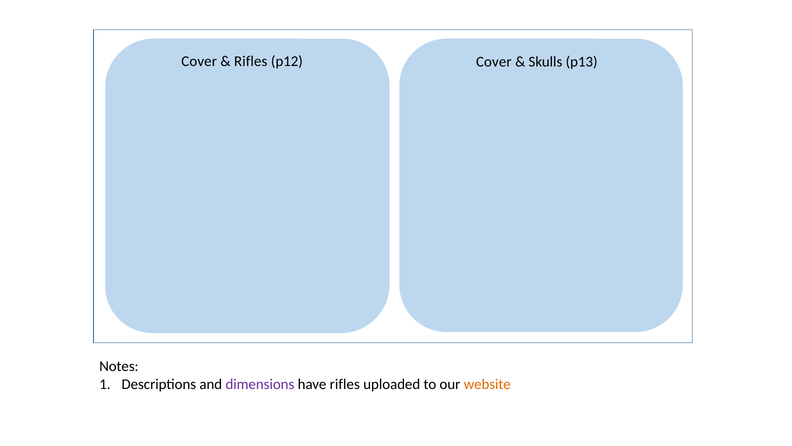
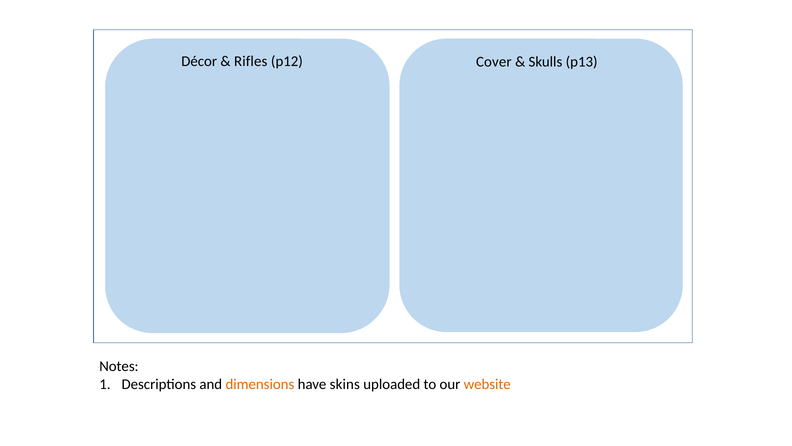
Cover at (199, 61): Cover -> Décor
dimensions colour: purple -> orange
have rifles: rifles -> skins
